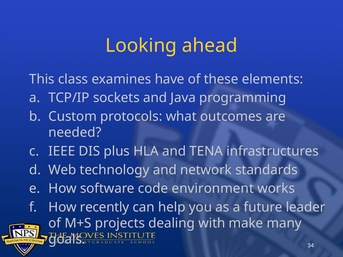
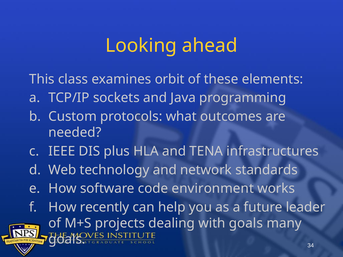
have: have -> orbit
with make: make -> goals
